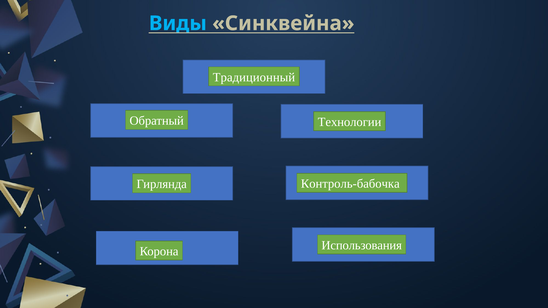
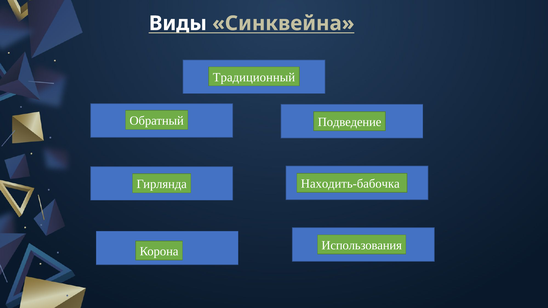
Виды colour: light blue -> white
Технологии: Технологии -> Подведение
Контроль-бабочка: Контроль-бабочка -> Находить-бабочка
